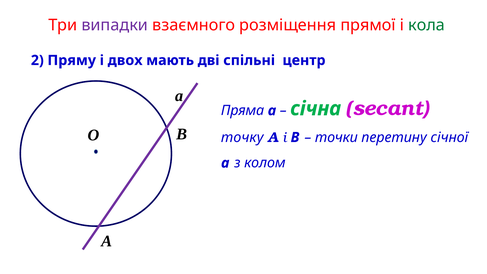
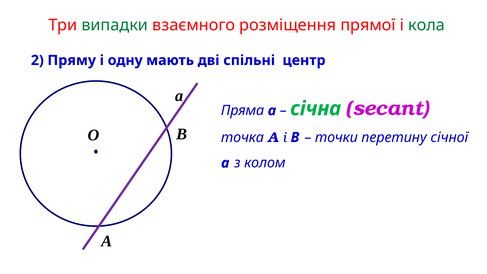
випадки colour: purple -> green
двох: двох -> одну
точку: точку -> точка
